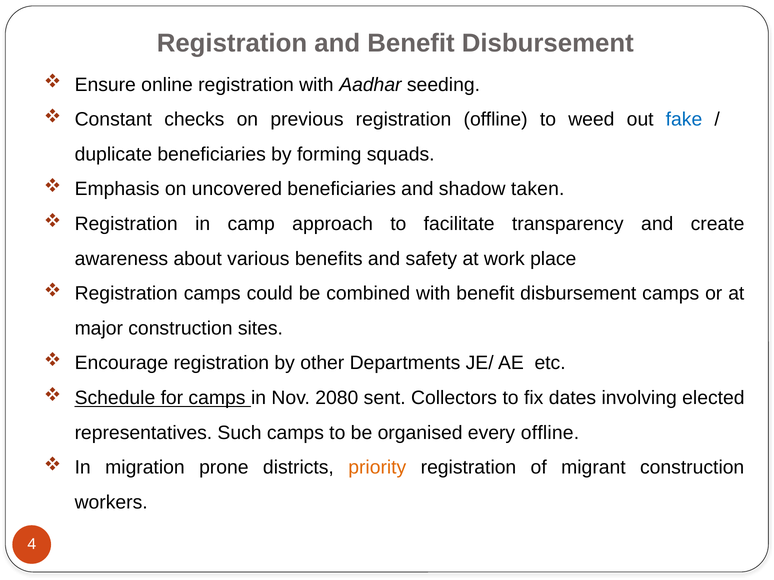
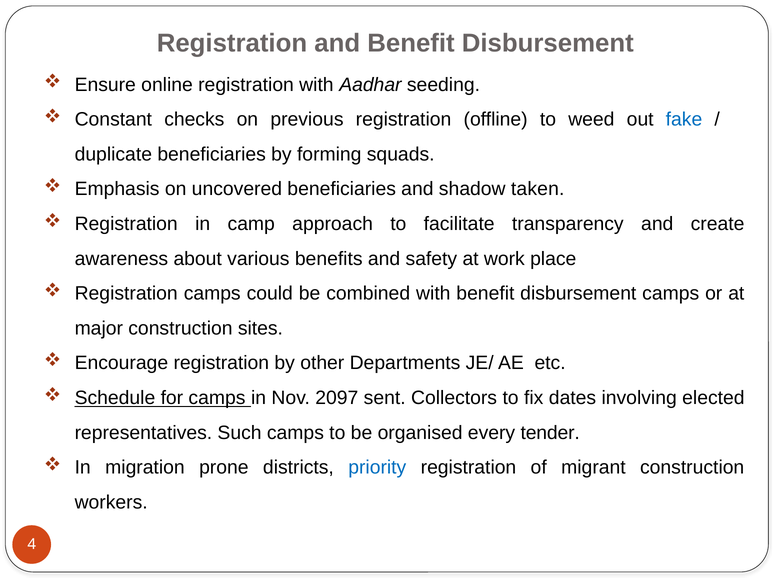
2080: 2080 -> 2097
every offline: offline -> tender
priority colour: orange -> blue
